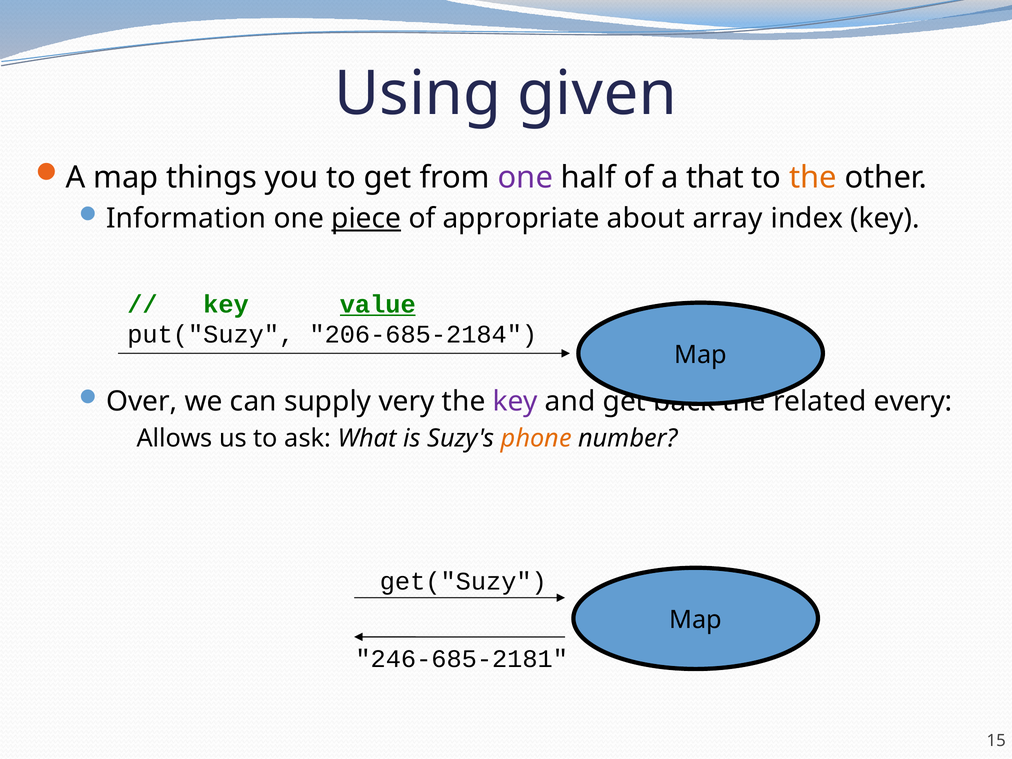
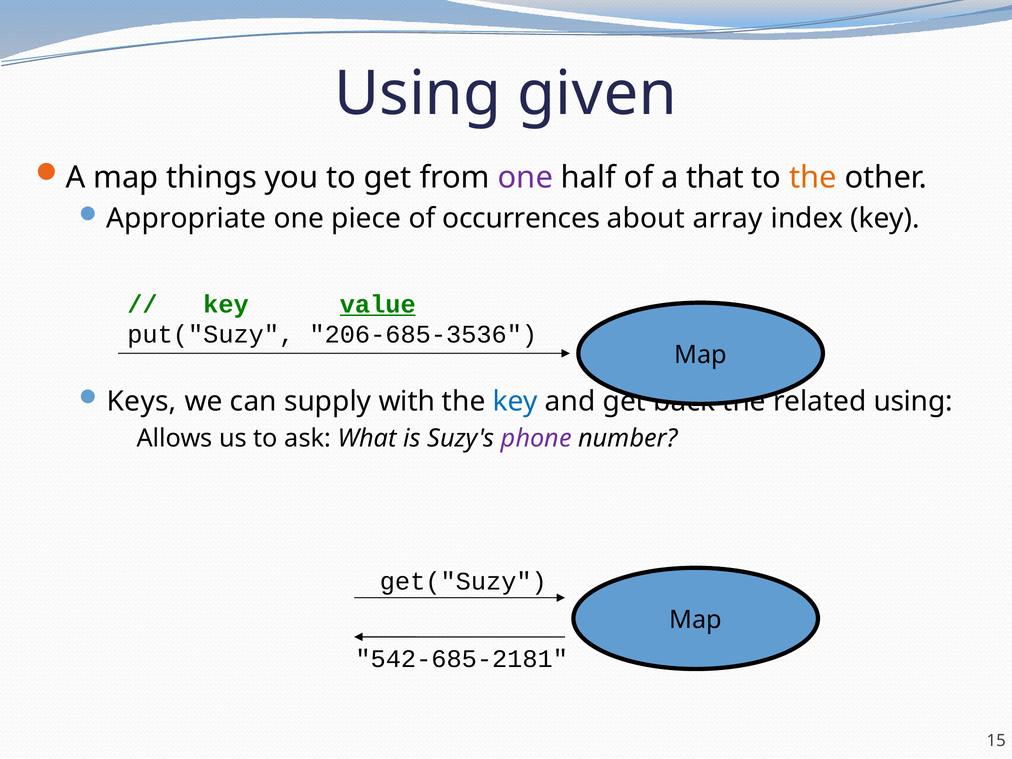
Information: Information -> Appropriate
piece underline: present -> none
appropriate: appropriate -> occurrences
206-685-2184: 206-685-2184 -> 206-685-3536
Over: Over -> Keys
very: very -> with
key at (515, 402) colour: purple -> blue
every at (913, 402): every -> using
phone colour: orange -> purple
246-685-2181: 246-685-2181 -> 542-685-2181
